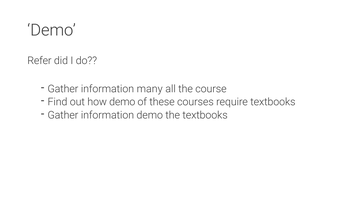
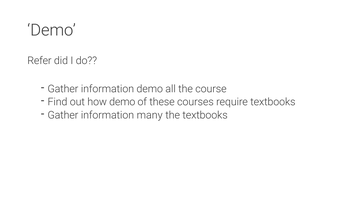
information many: many -> demo
information demo: demo -> many
